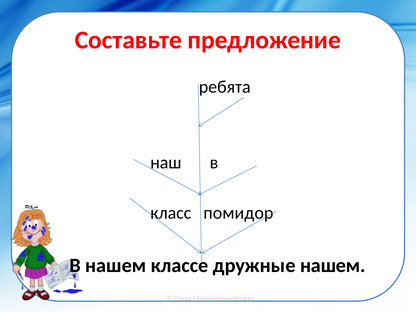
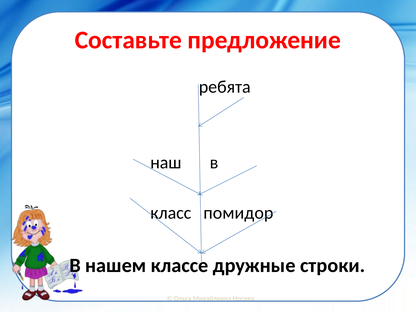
дружные нашем: нашем -> строки
